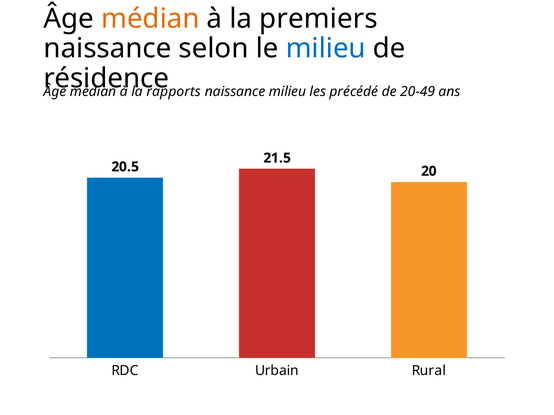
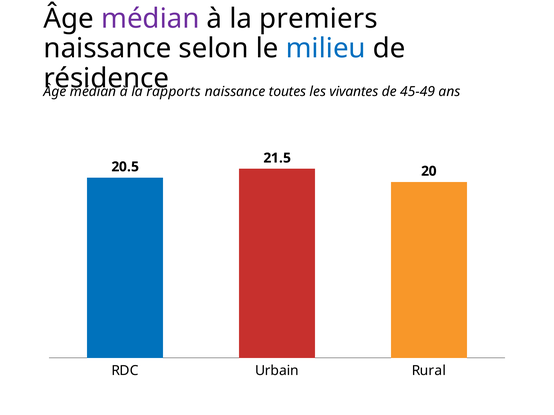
médian at (150, 19) colour: orange -> purple
naissance milieu: milieu -> toutes
précédé: précédé -> vivantes
20-49: 20-49 -> 45-49
